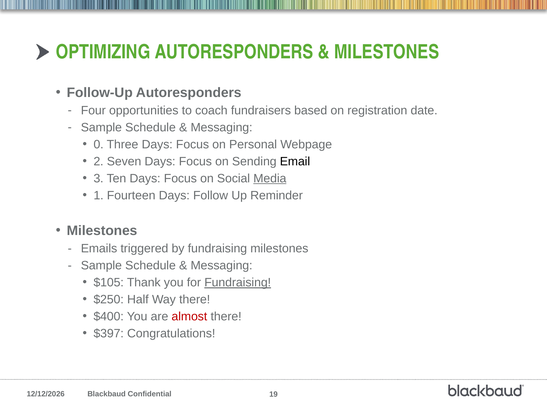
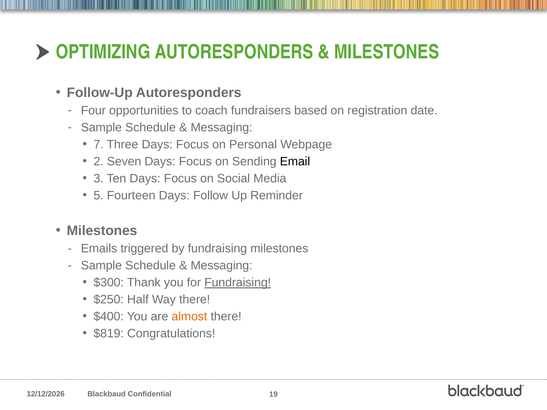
0: 0 -> 7
Media underline: present -> none
1: 1 -> 5
$105: $105 -> $300
almost colour: red -> orange
$397: $397 -> $819
